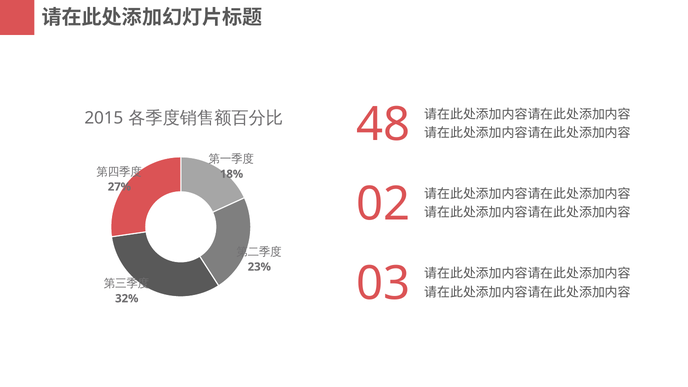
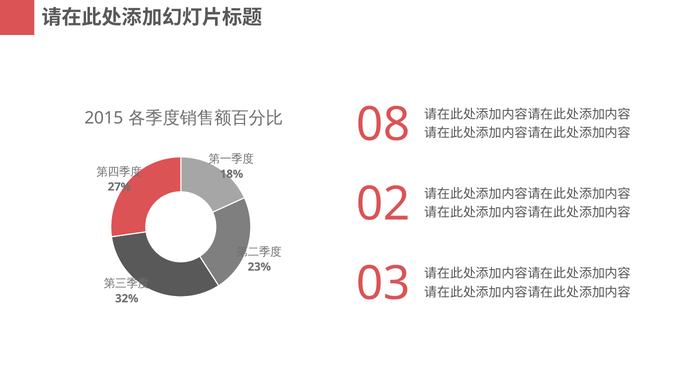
48: 48 -> 08
